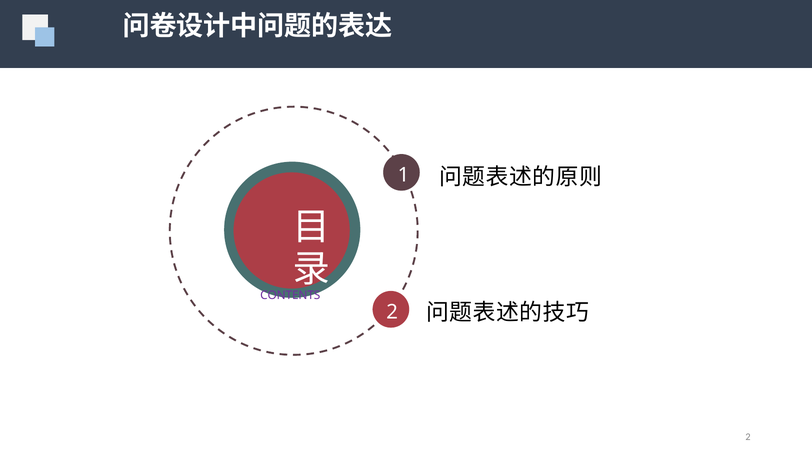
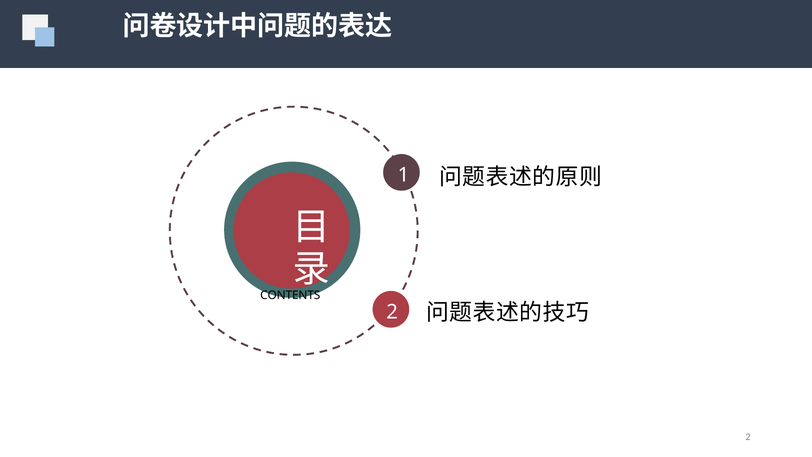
CONTENTS colour: purple -> black
